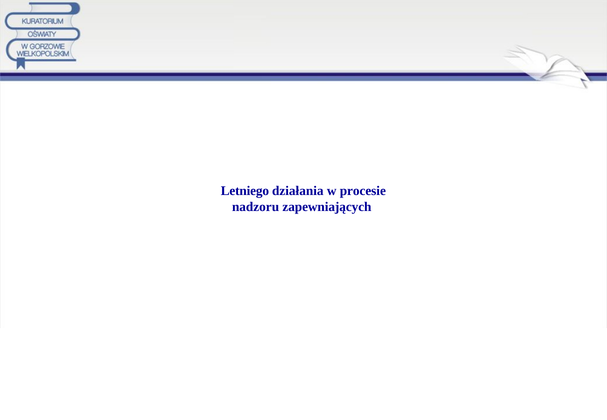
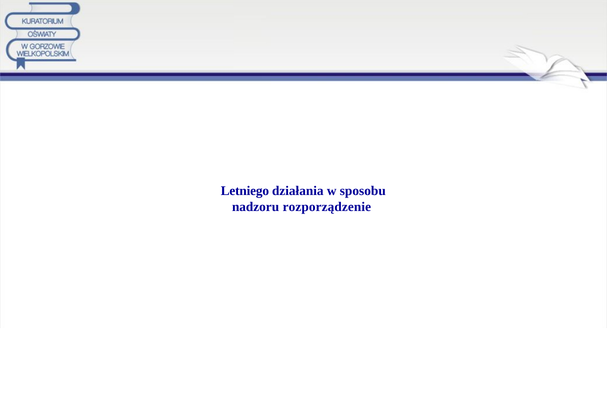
procesie: procesie -> sposobu
zapewniających: zapewniających -> rozporządzenie
